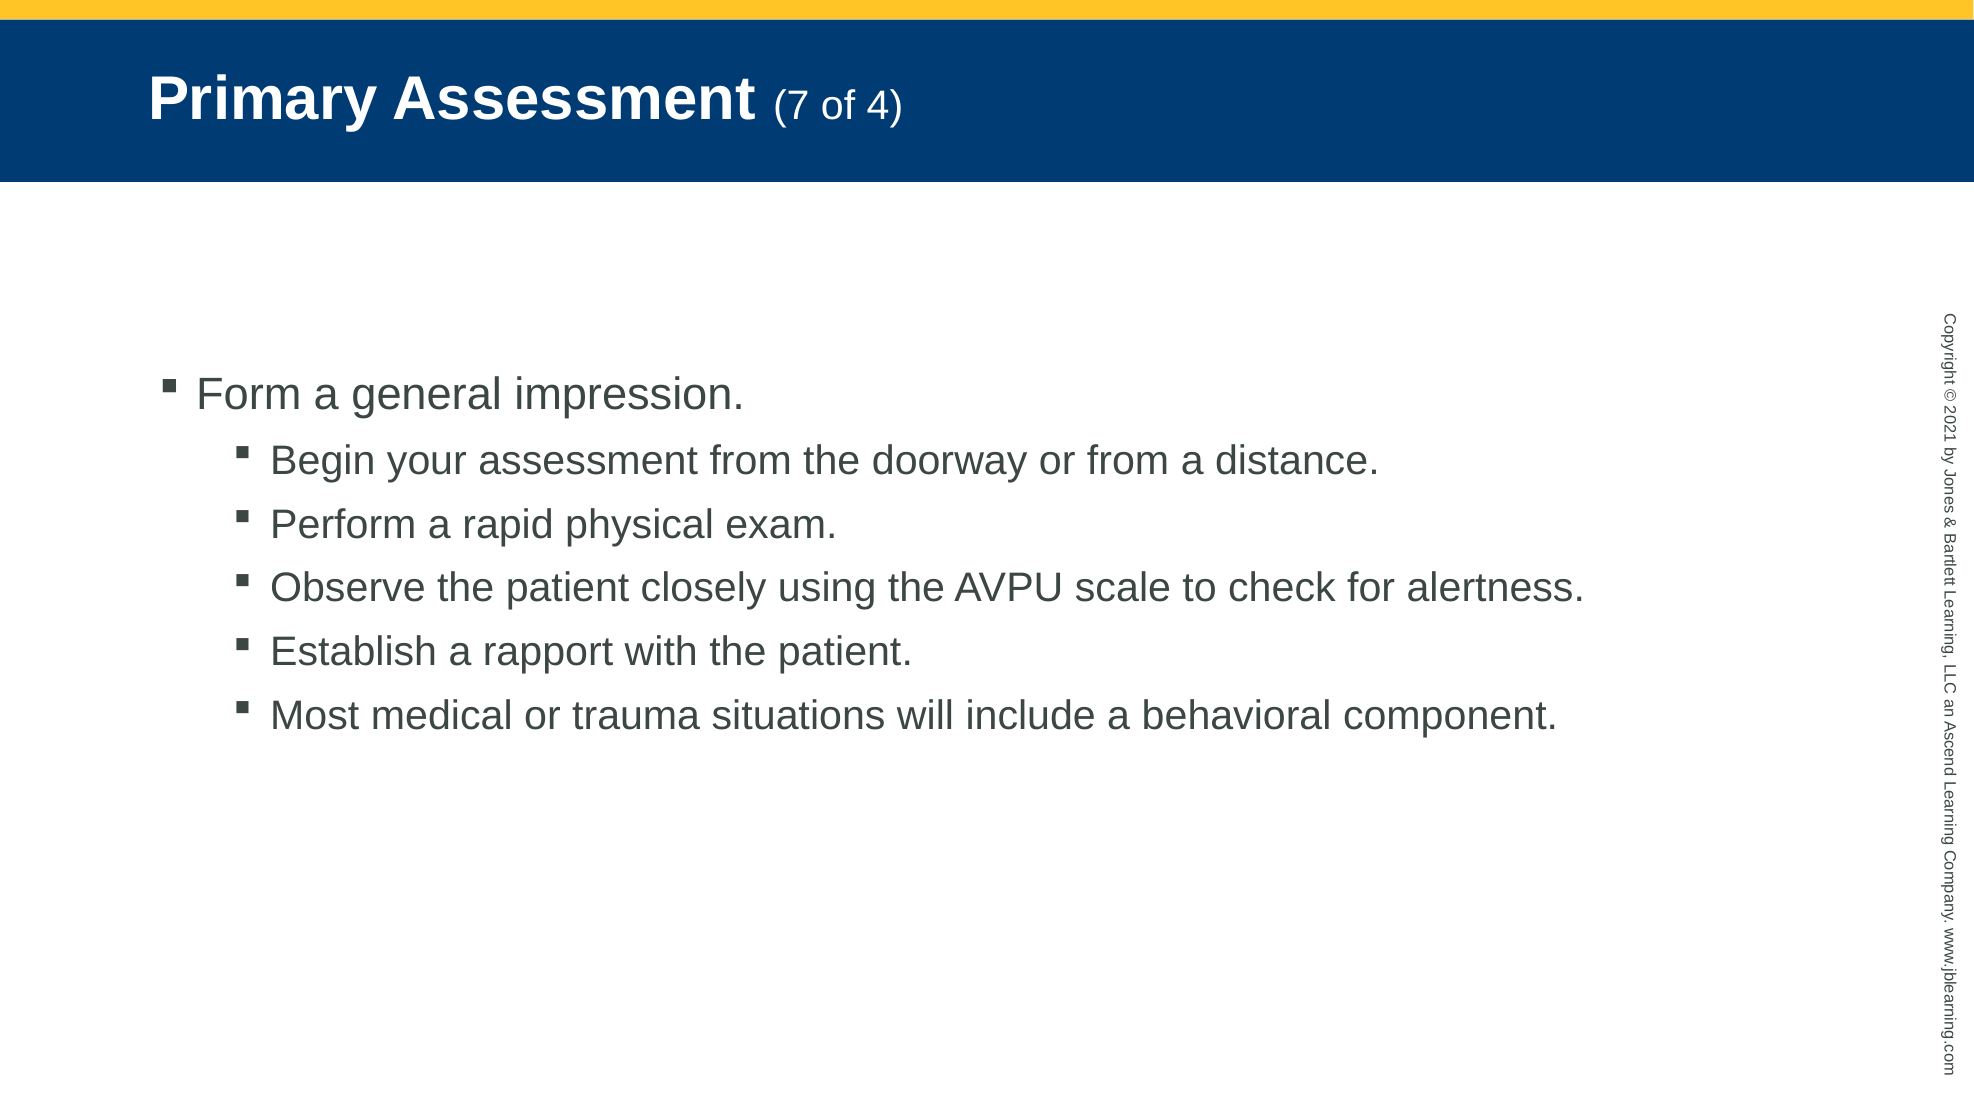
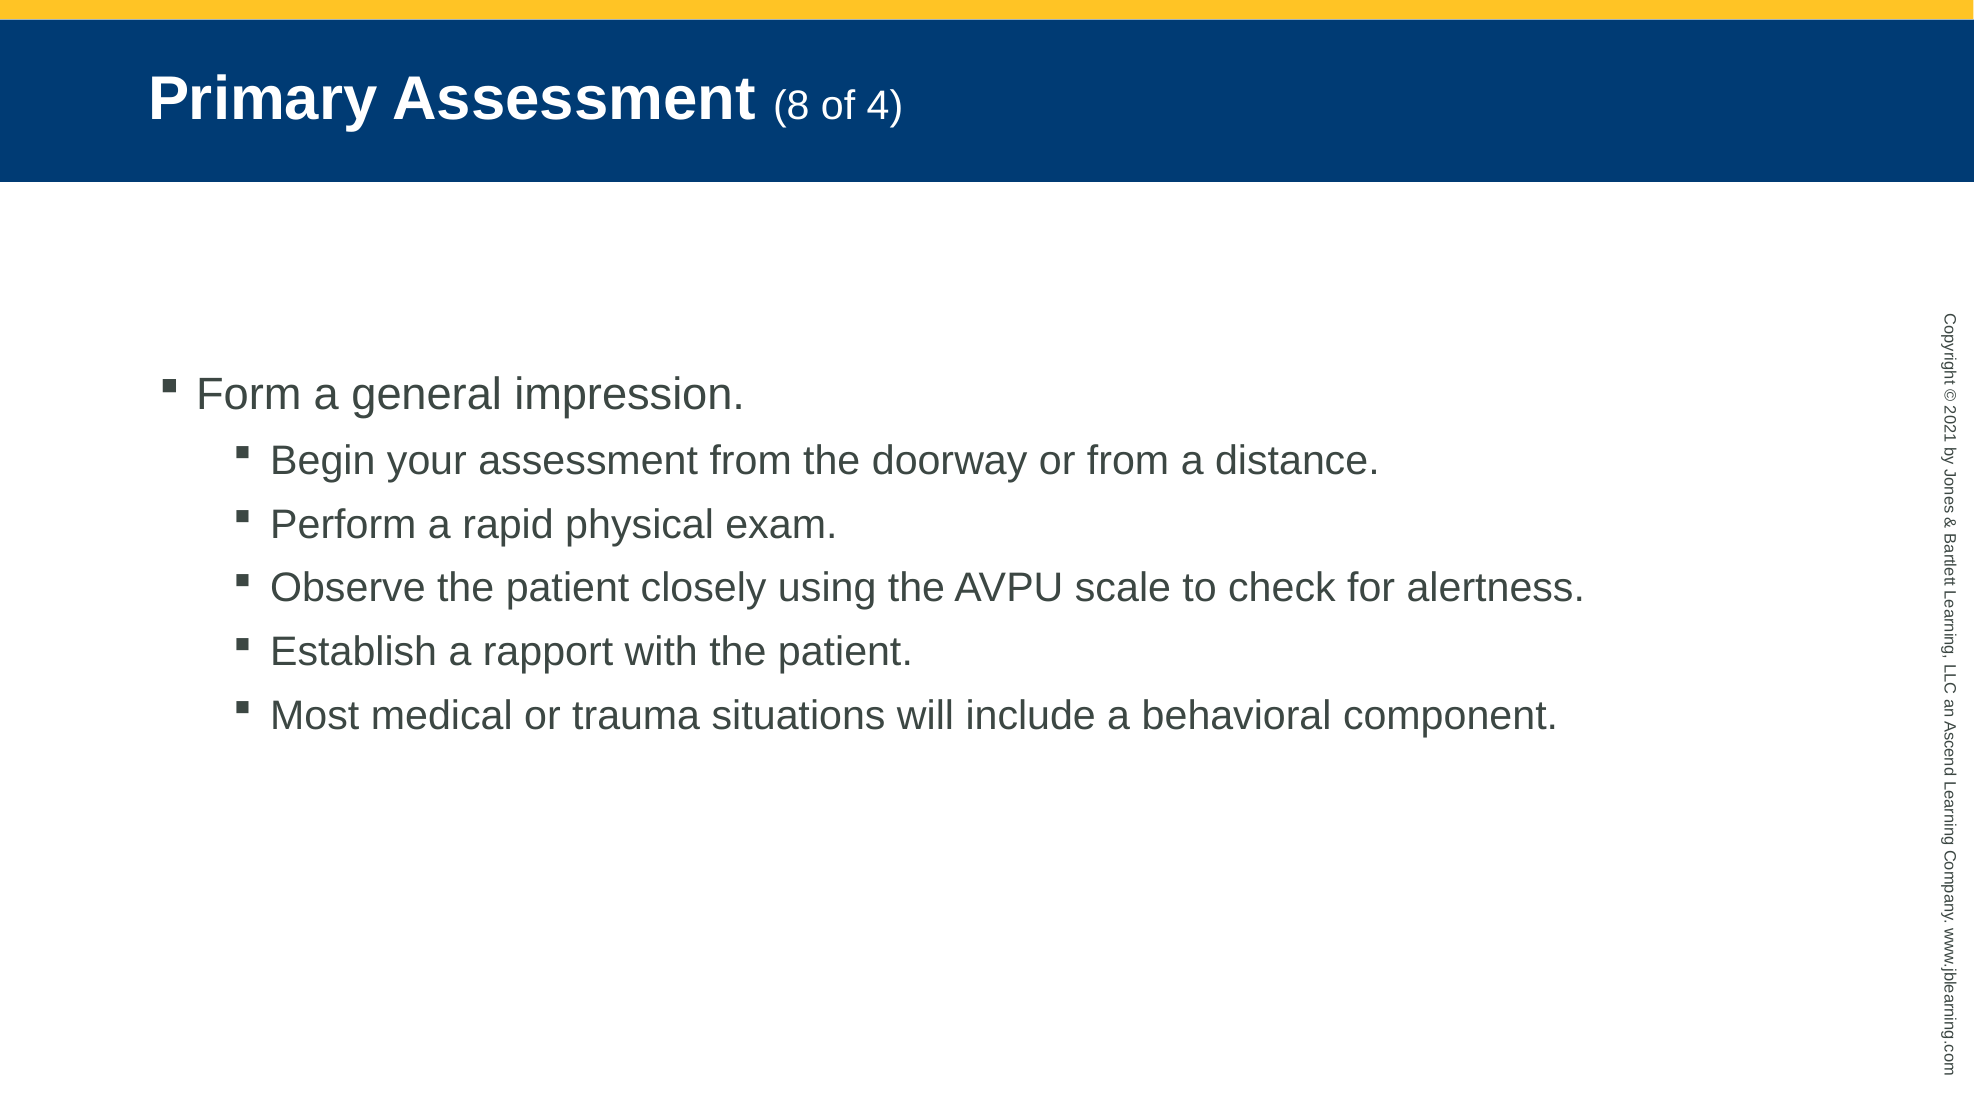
7: 7 -> 8
